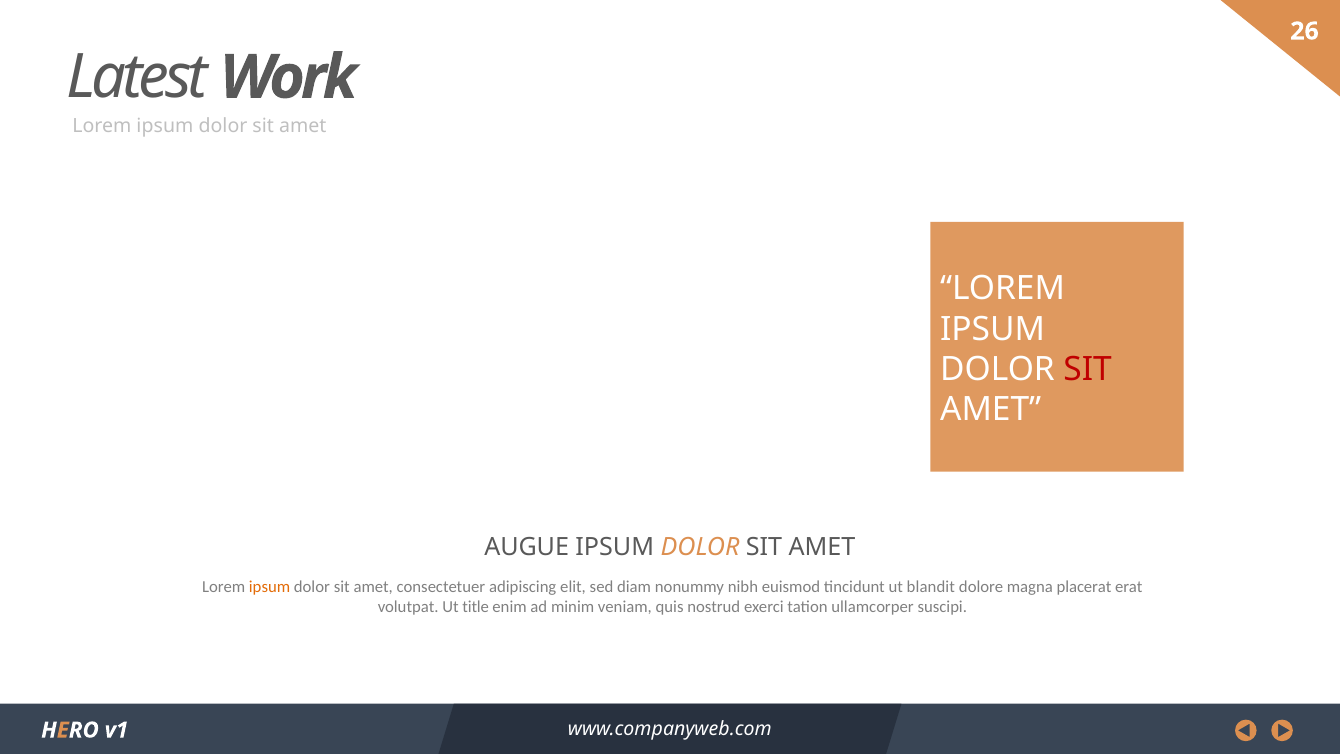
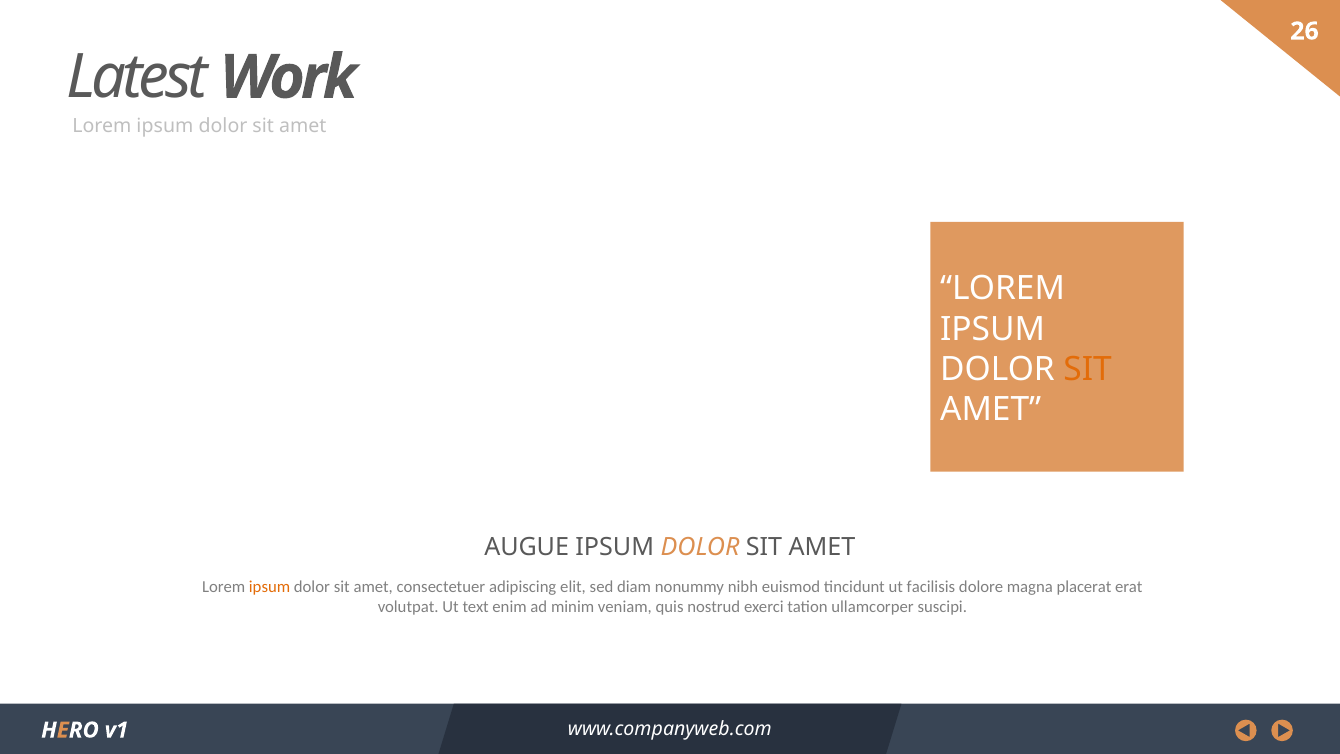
SIT at (1088, 369) colour: red -> orange
blandit: blandit -> facilisis
title: title -> text
